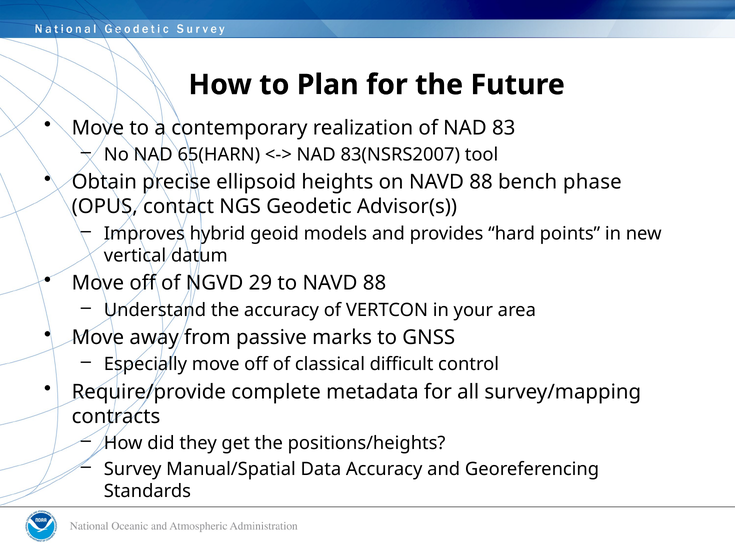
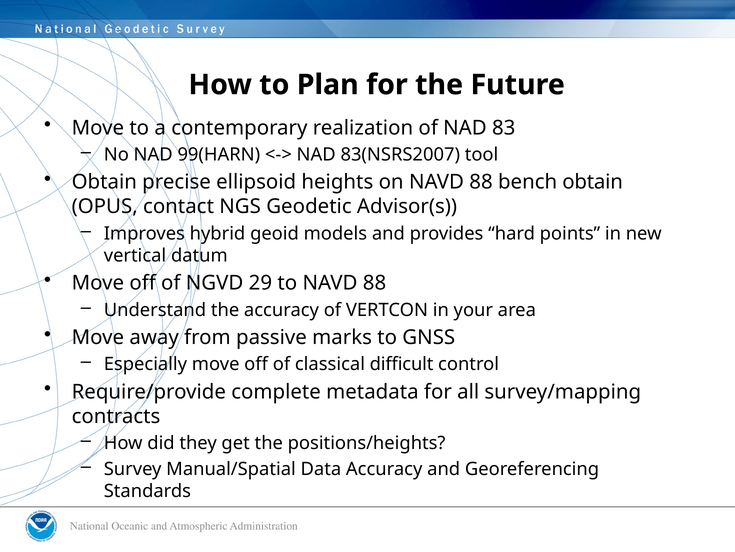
65(HARN: 65(HARN -> 99(HARN
bench phase: phase -> obtain
